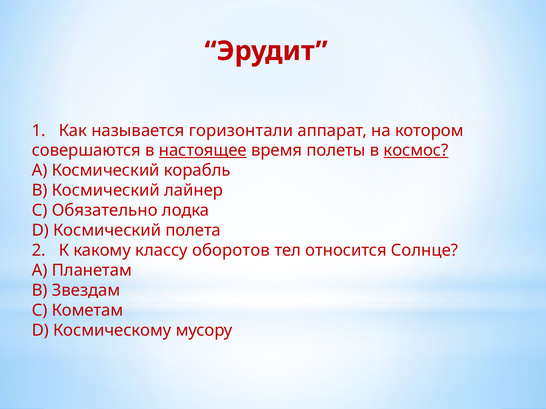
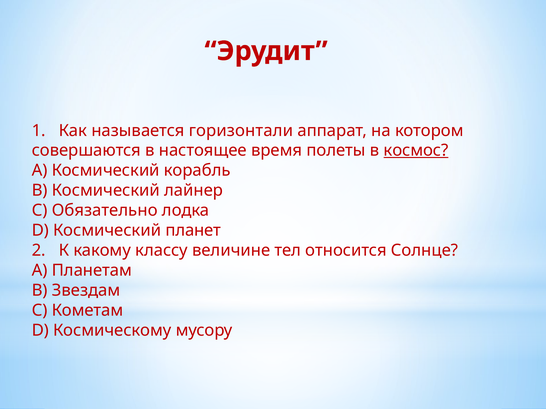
настоящее underline: present -> none
полета: полета -> планет
оборотов: оборотов -> величине
